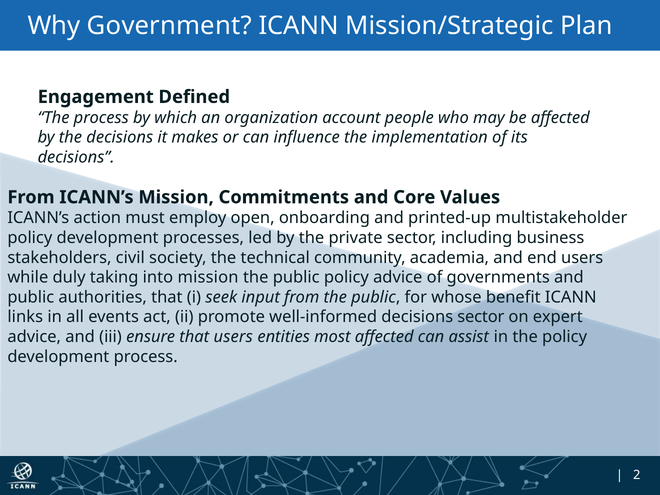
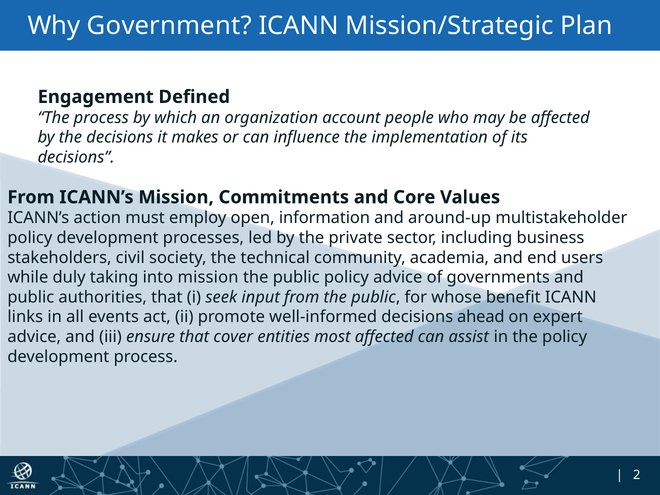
onboarding: onboarding -> information
printed-up: printed-up -> around-up
decisions sector: sector -> ahead
that users: users -> cover
